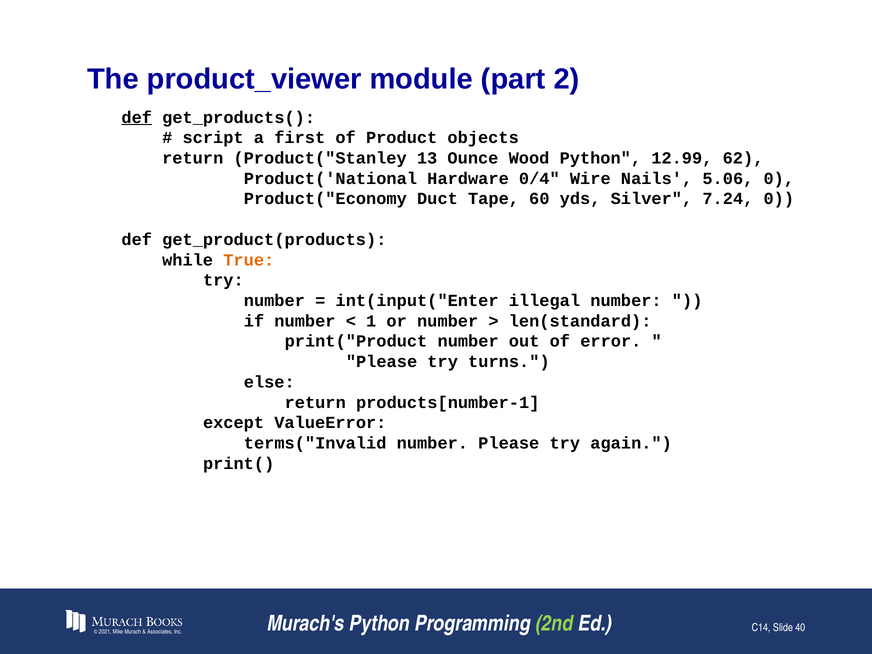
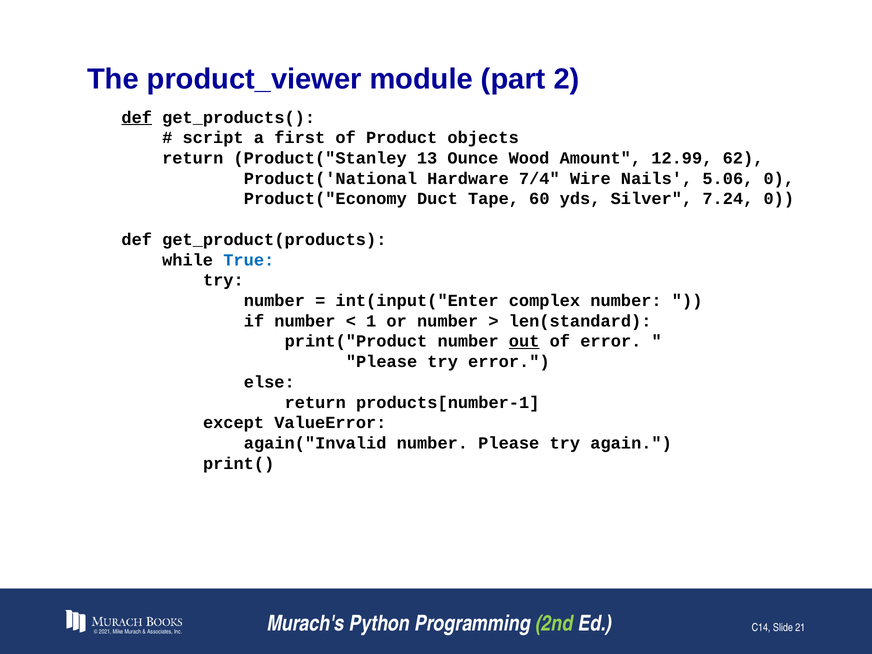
Wood Python: Python -> Amount
0/4: 0/4 -> 7/4
True colour: orange -> blue
illegal: illegal -> complex
out underline: none -> present
try turns: turns -> error
terms("Invalid: terms("Invalid -> again("Invalid
40: 40 -> 21
